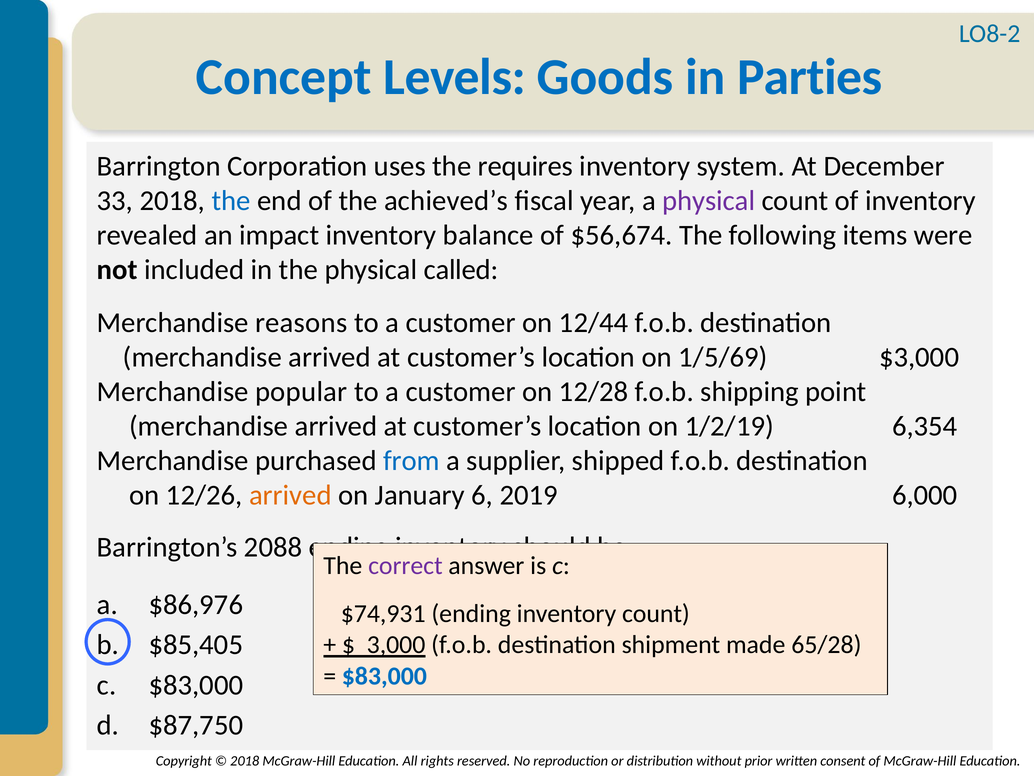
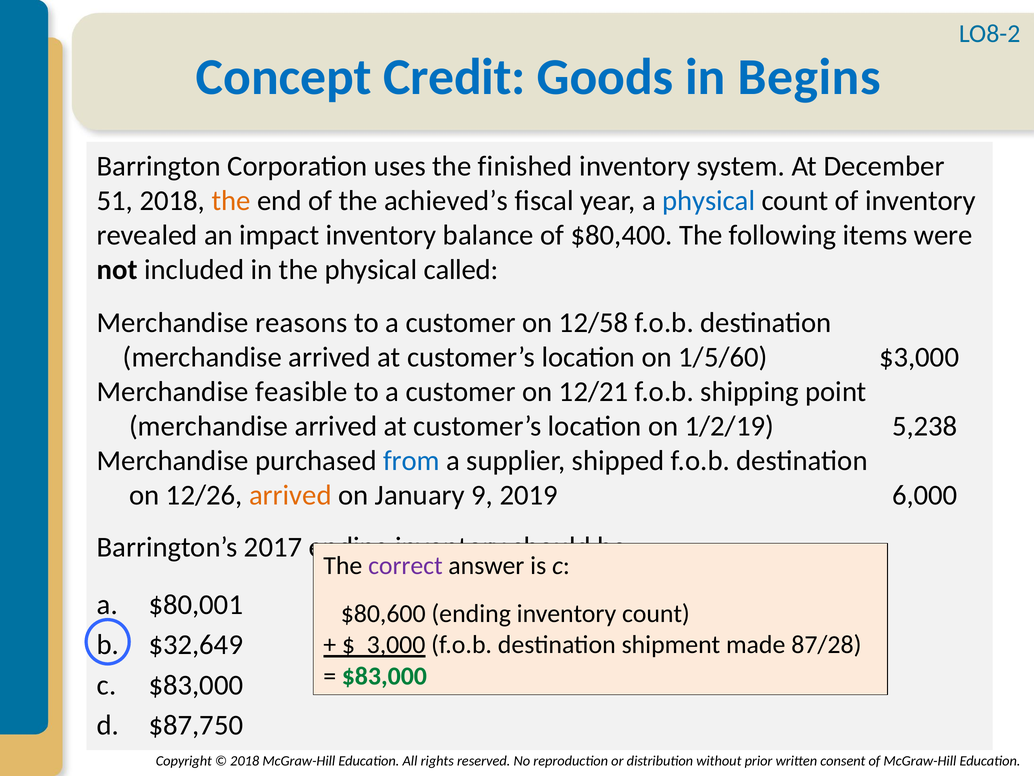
Levels: Levels -> Credit
Parties: Parties -> Begins
requires: requires -> finished
33: 33 -> 51
the at (231, 201) colour: blue -> orange
physical at (709, 201) colour: purple -> blue
$56,674: $56,674 -> $80,400
12/44: 12/44 -> 12/58
1/5/69: 1/5/69 -> 1/5/60
popular: popular -> feasible
12/28: 12/28 -> 12/21
6,354: 6,354 -> 5,238
6: 6 -> 9
2088: 2088 -> 2017
$86,976: $86,976 -> $80,001
$74,931: $74,931 -> $80,600
$85,405: $85,405 -> $32,649
65/28: 65/28 -> 87/28
$83,000 at (384, 676) colour: blue -> green
